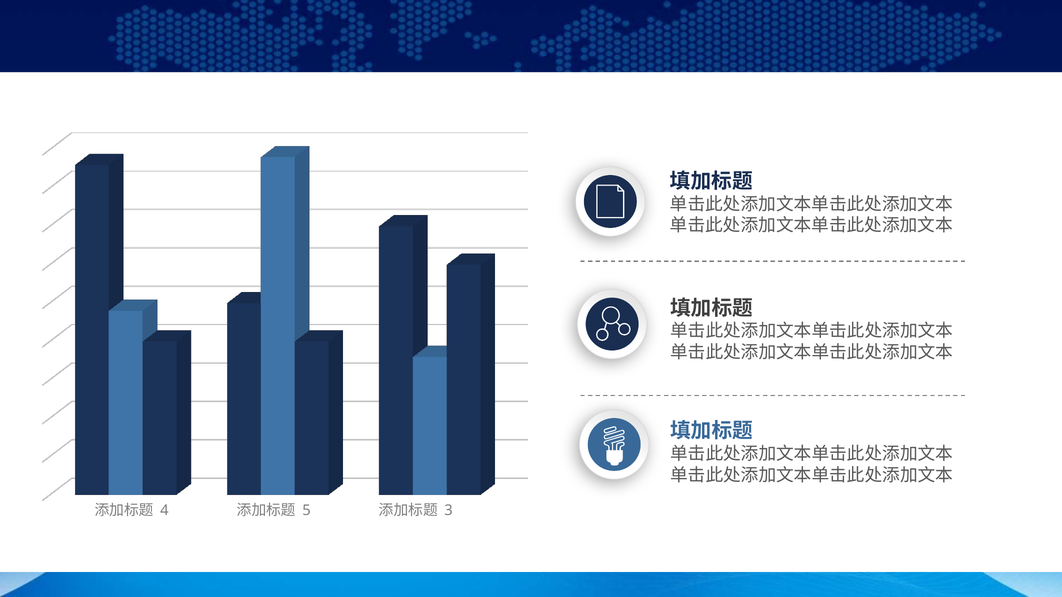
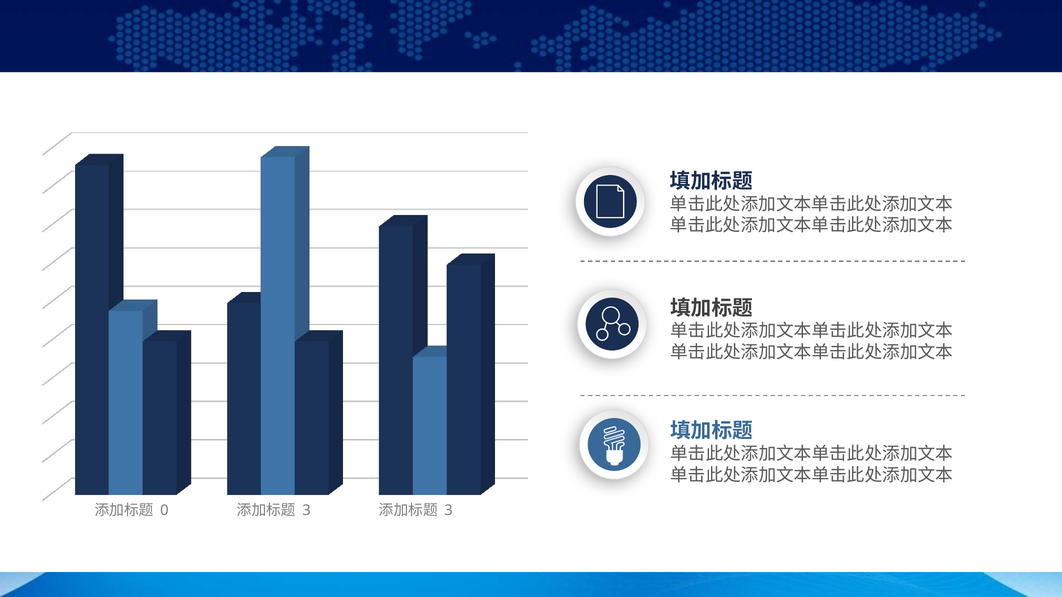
4: 4 -> 0
5 at (306, 511): 5 -> 3
